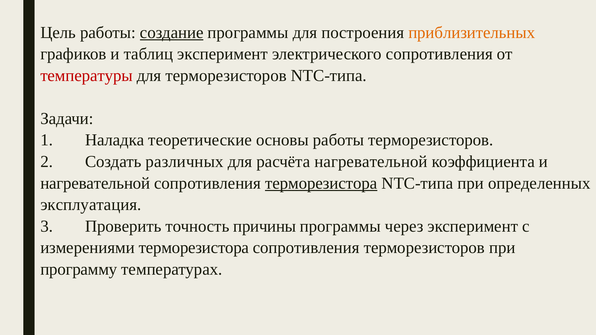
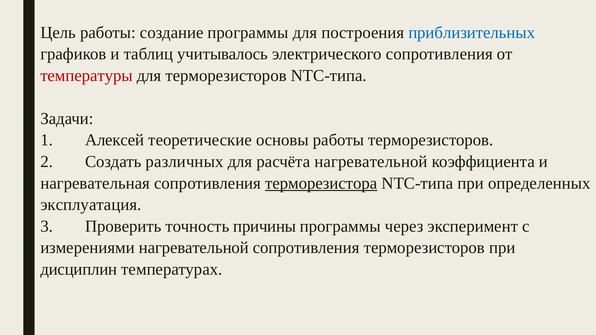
создание underline: present -> none
приблизительных colour: orange -> blue
таблиц эксперимент: эксперимент -> учитывалось
Наладка: Наладка -> Алексей
нагревательной at (95, 183): нагревательной -> нагревательная
измерениями терморезистора: терморезистора -> нагревательной
программу: программу -> дисциплин
